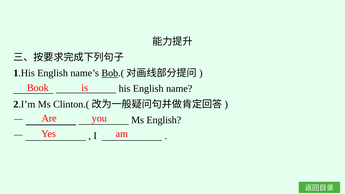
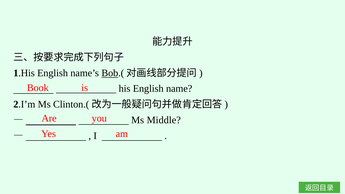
Ms English: English -> Middle
